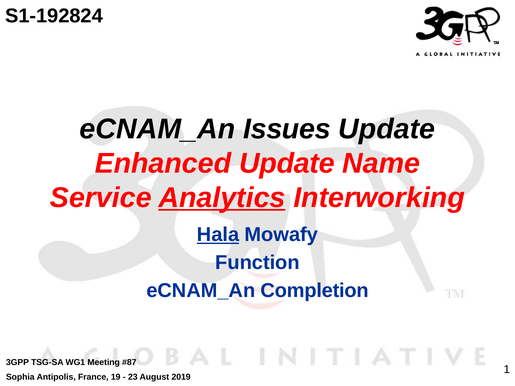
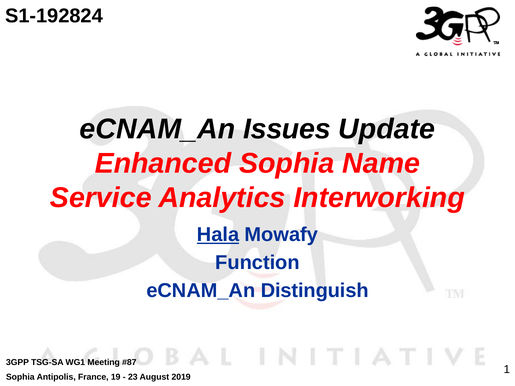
Enhanced Update: Update -> Sophia
Analytics underline: present -> none
Completion: Completion -> Distinguish
